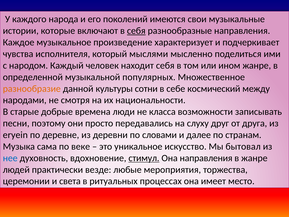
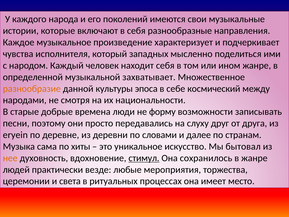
себя at (136, 31) underline: present -> none
мыслями: мыслями -> западных
популярных: популярных -> захватывает
сотни: сотни -> эпоса
класса: класса -> форму
веке: веке -> хиты
нее colour: blue -> orange
Она направления: направления -> сохранилось
